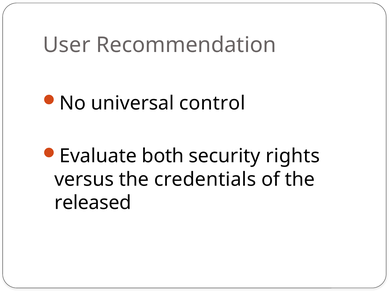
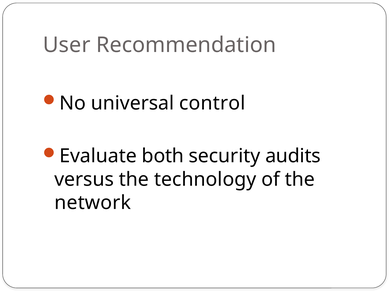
rights: rights -> audits
credentials: credentials -> technology
released: released -> network
